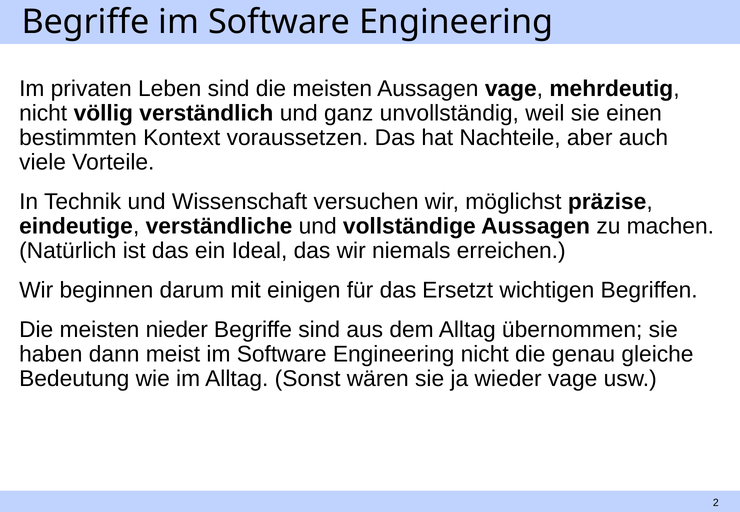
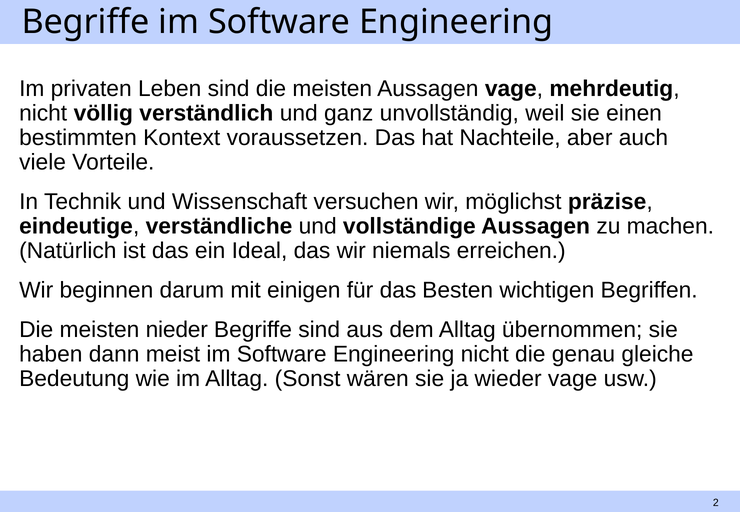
Ersetzt: Ersetzt -> Besten
